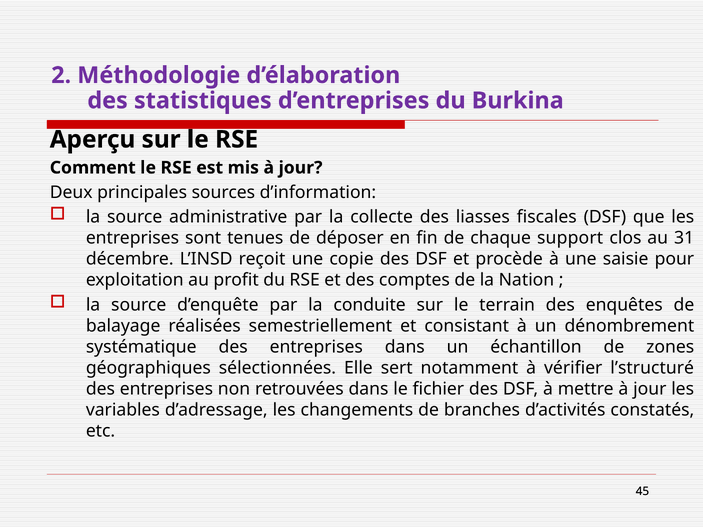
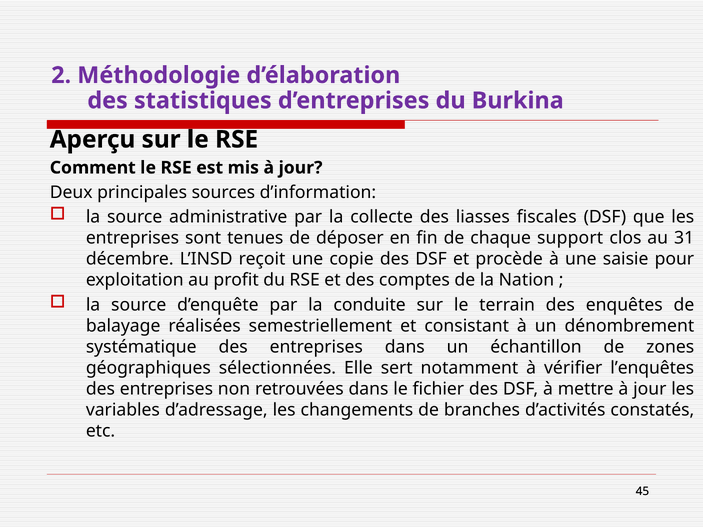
l’structuré: l’structuré -> l’enquêtes
